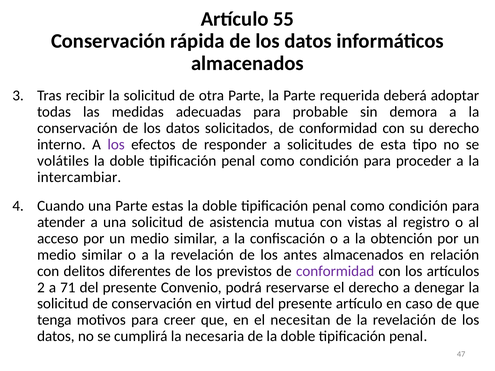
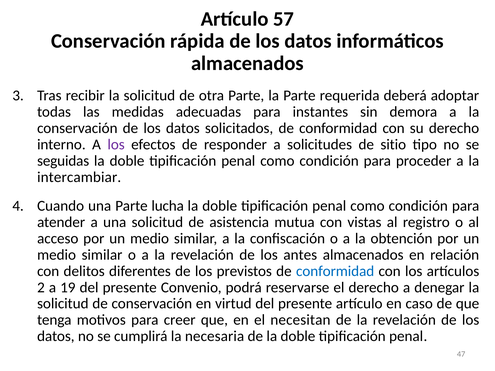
55: 55 -> 57
probable: probable -> instantes
esta: esta -> sitio
volátiles: volátiles -> seguidas
estas: estas -> lucha
conformidad at (335, 271) colour: purple -> blue
71: 71 -> 19
